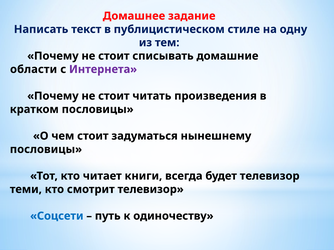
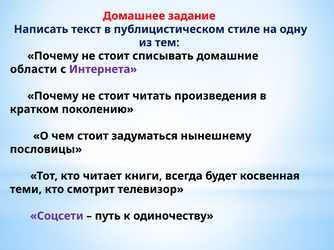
кратком пословицы: пословицы -> поколению
будет телевизор: телевизор -> косвенная
Соцсети colour: blue -> purple
